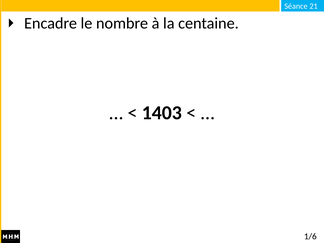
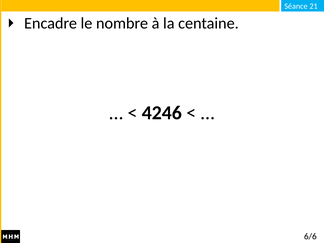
1403: 1403 -> 4246
1/6: 1/6 -> 6/6
